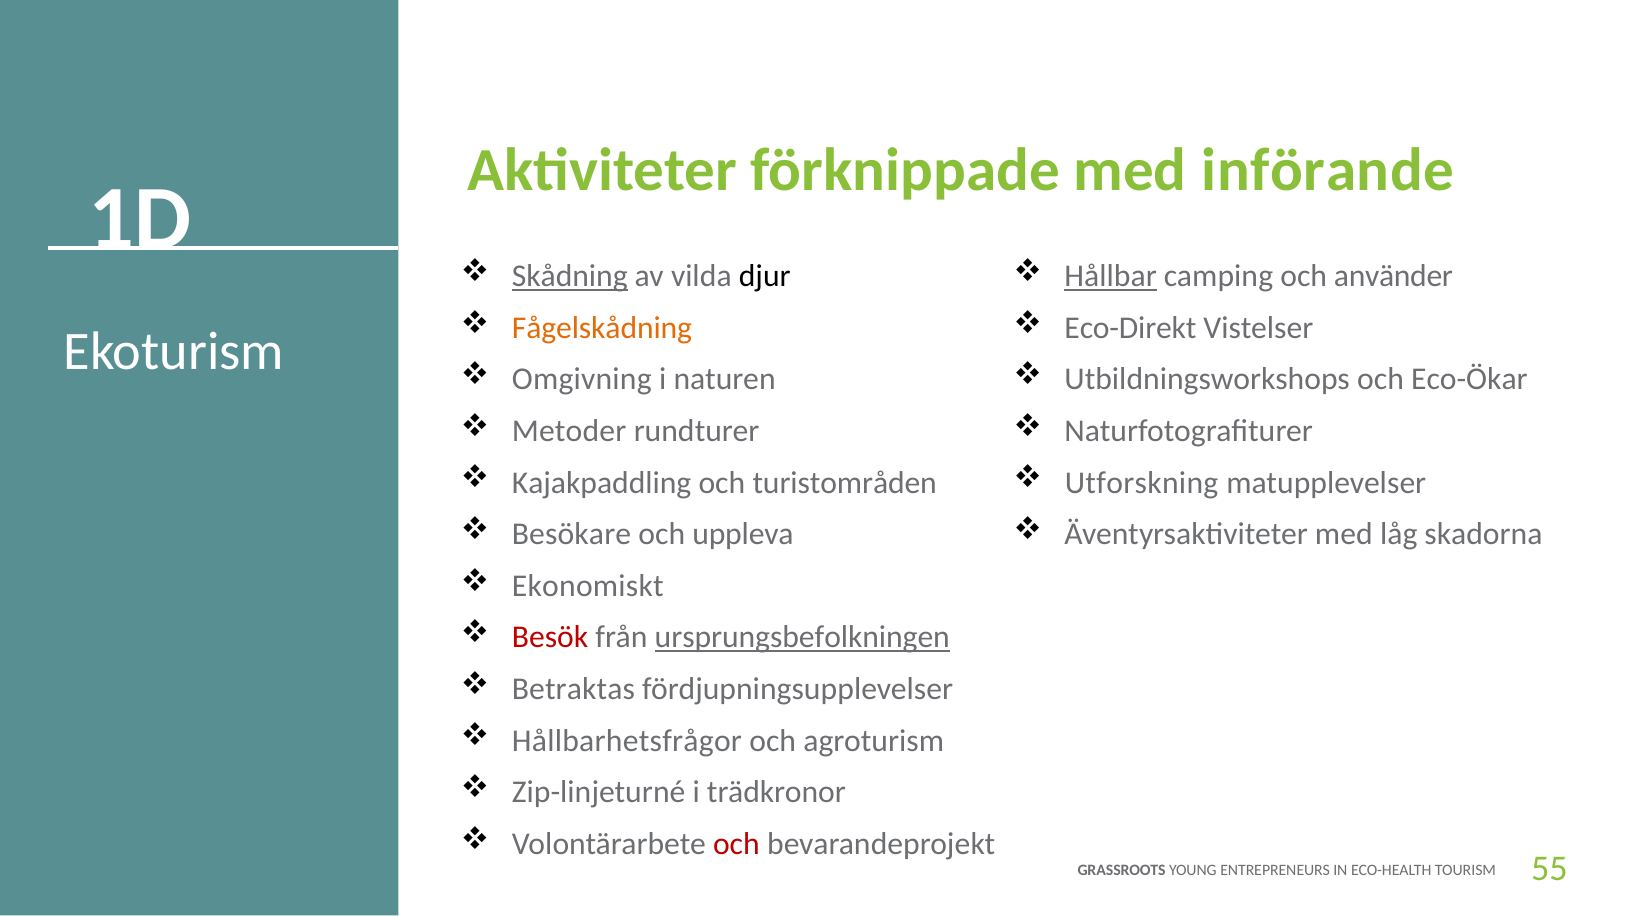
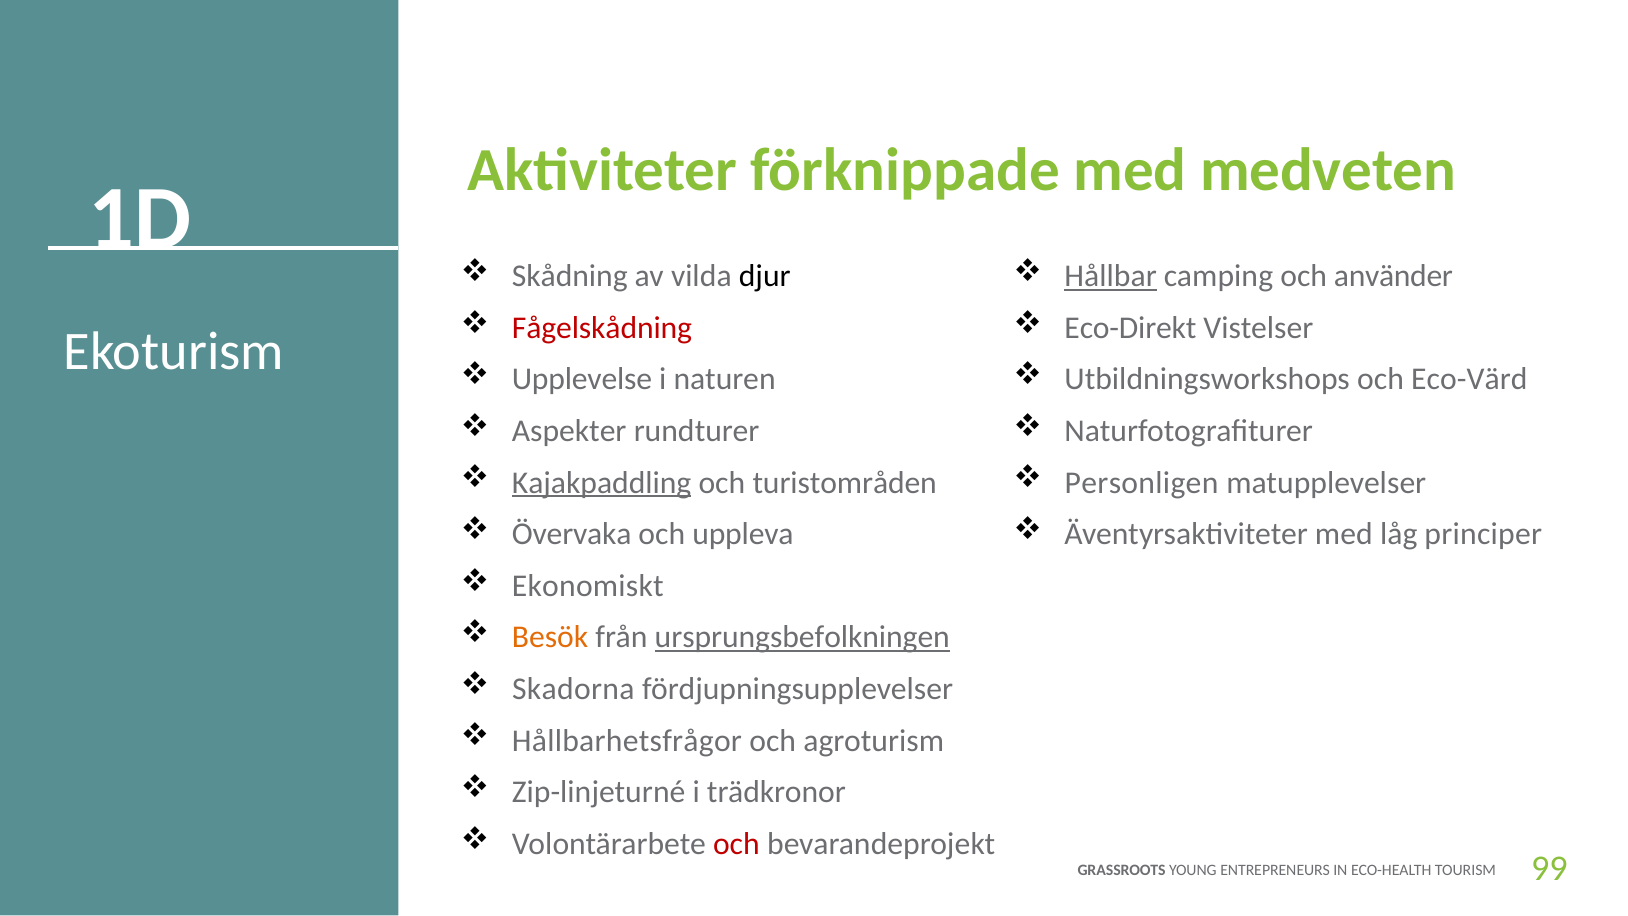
införande: införande -> medveten
Skådning underline: present -> none
Fågelskådning colour: orange -> red
Omgivning: Omgivning -> Upplevelse
Eco-Ökar: Eco-Ökar -> Eco-Värd
Metoder: Metoder -> Aspekter
Kajakpaddling underline: none -> present
Utforskning: Utforskning -> Personligen
Besökare: Besökare -> Övervaka
skadorna: skadorna -> principer
Besök colour: red -> orange
Betraktas: Betraktas -> Skadorna
55: 55 -> 99
